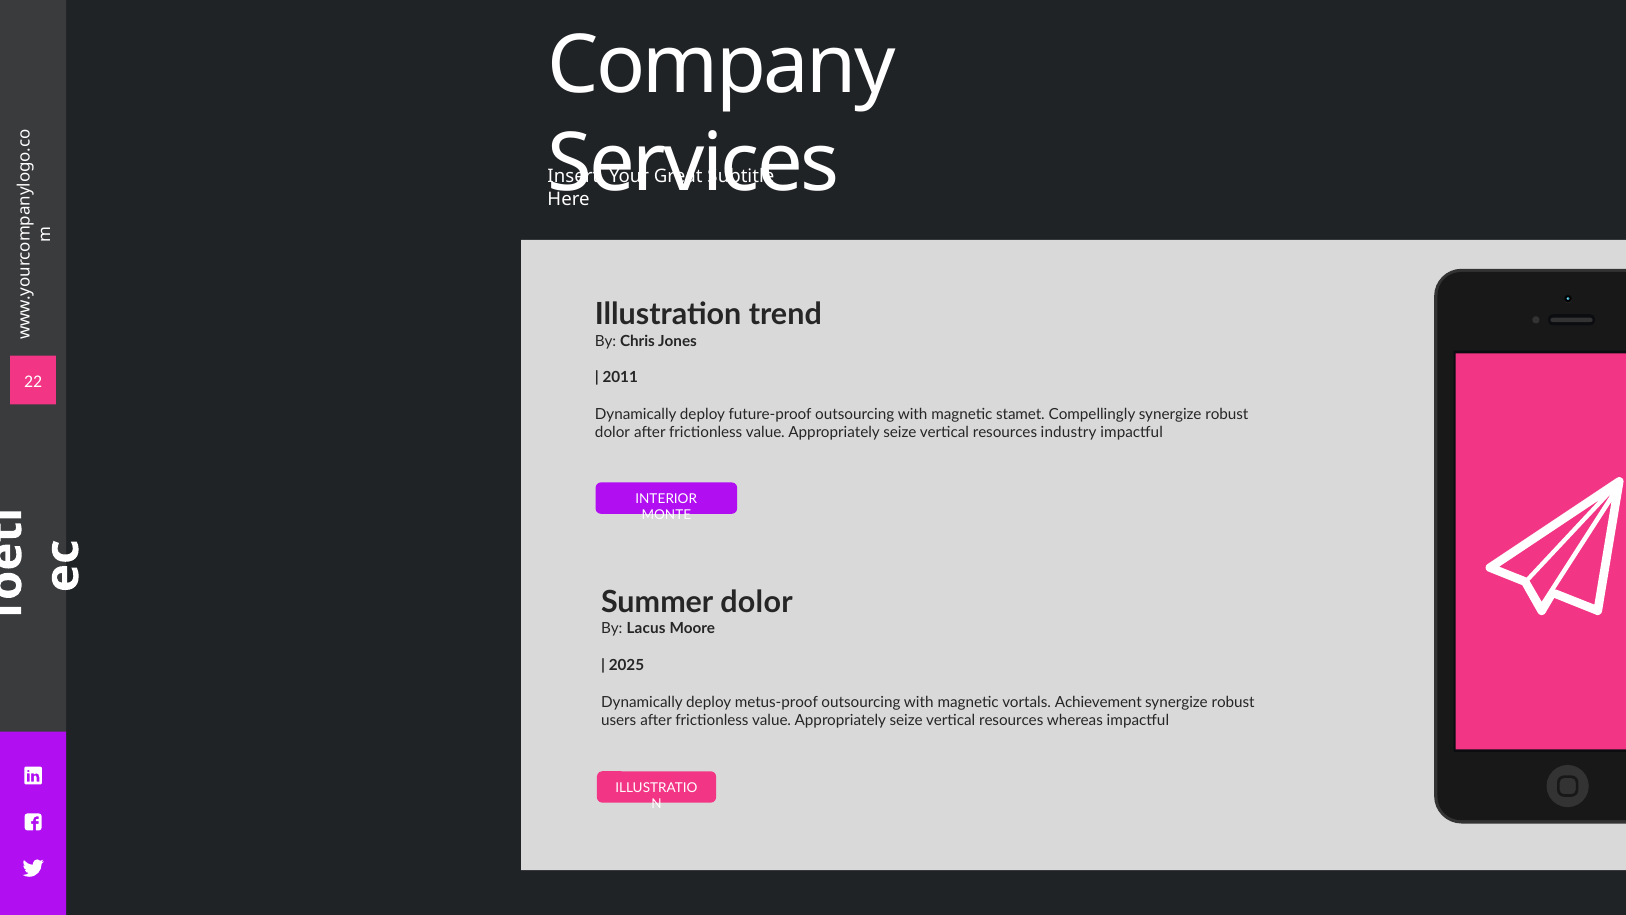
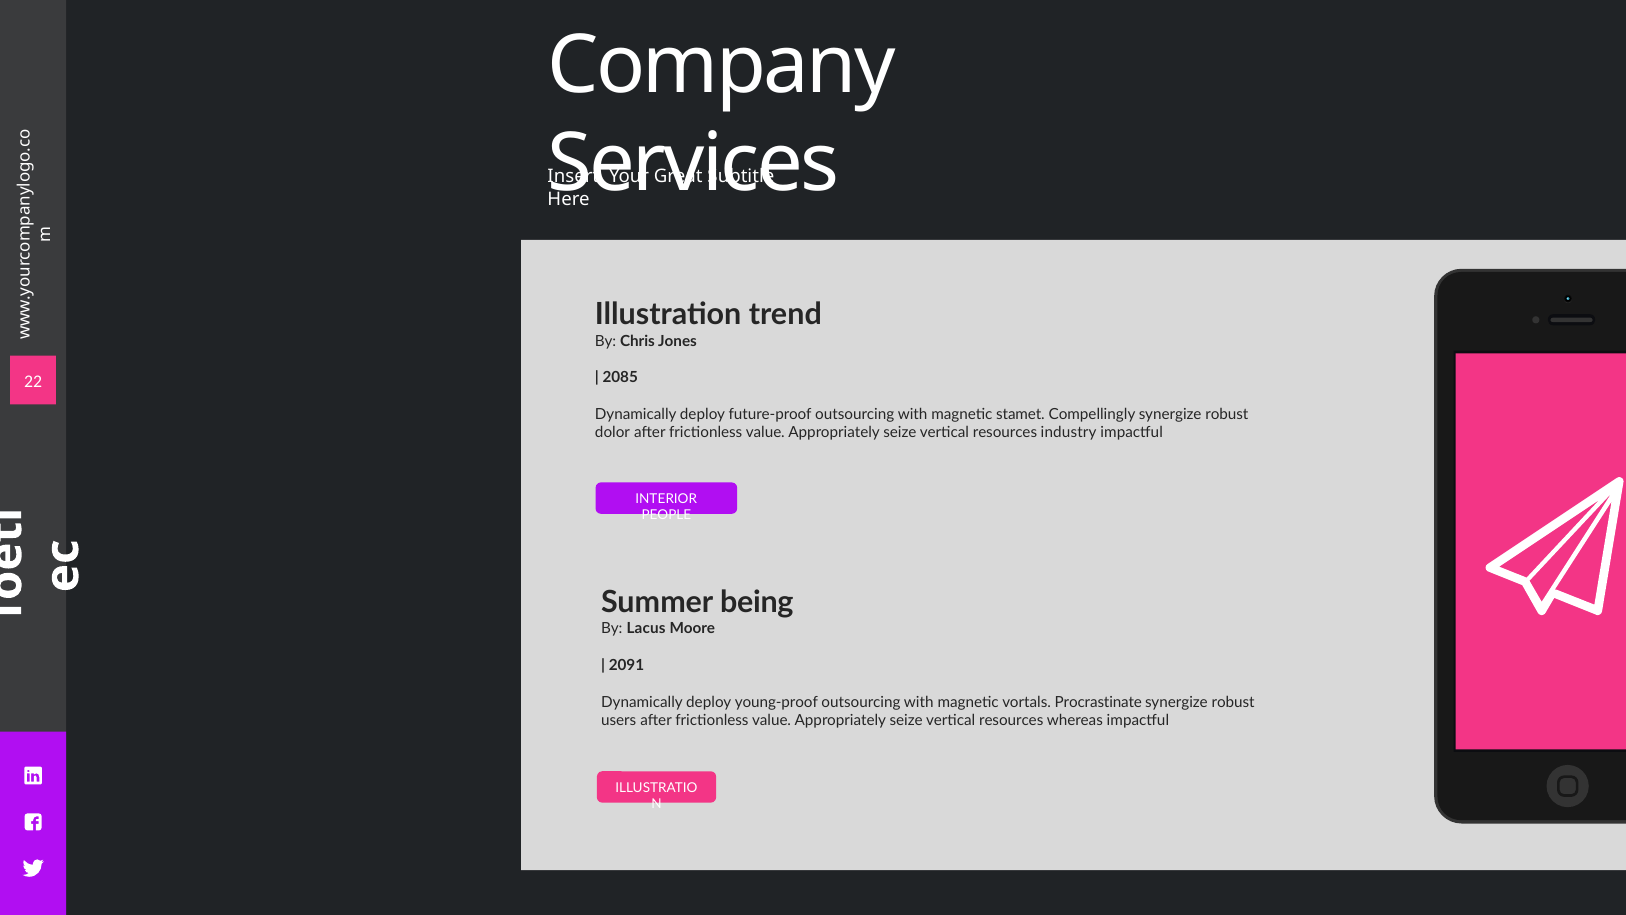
2011: 2011 -> 2085
MONTE: MONTE -> PEOPLE
Summer dolor: dolor -> being
2025: 2025 -> 2091
metus-proof: metus-proof -> young-proof
Achievement: Achievement -> Procrastinate
